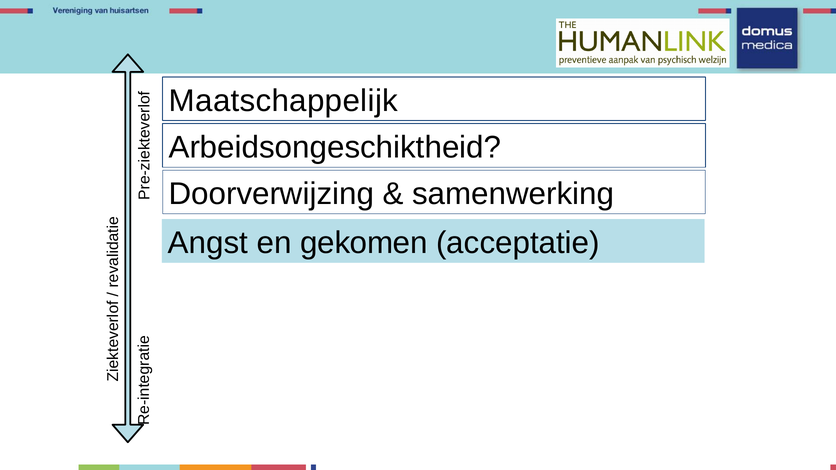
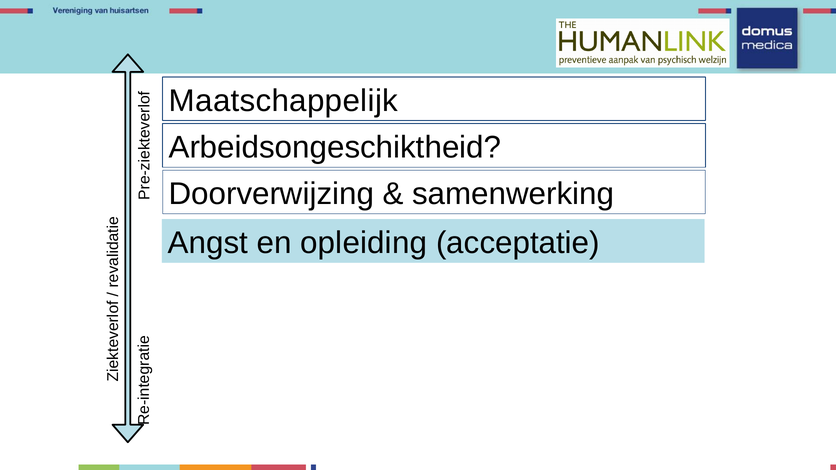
gekomen: gekomen -> opleiding
